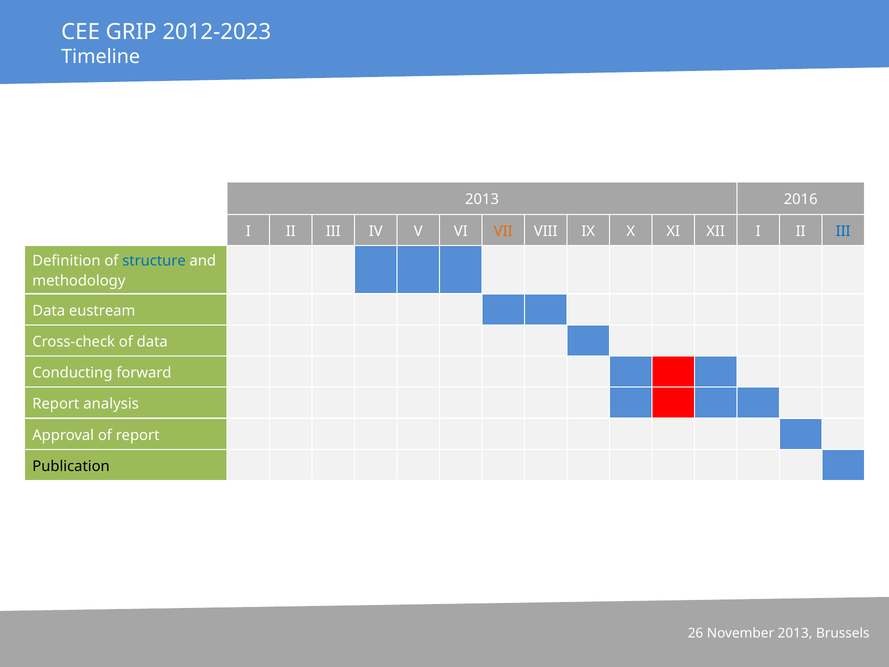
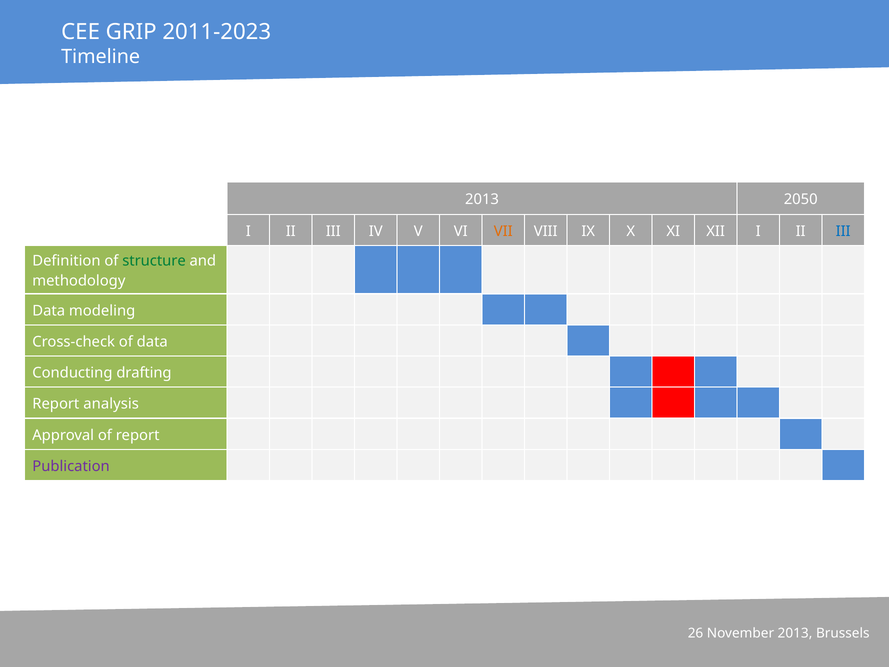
2012-2023: 2012-2023 -> 2011-2023
2016: 2016 -> 2050
structure colour: blue -> green
eustream: eustream -> modeling
forward: forward -> drafting
Publication colour: black -> purple
